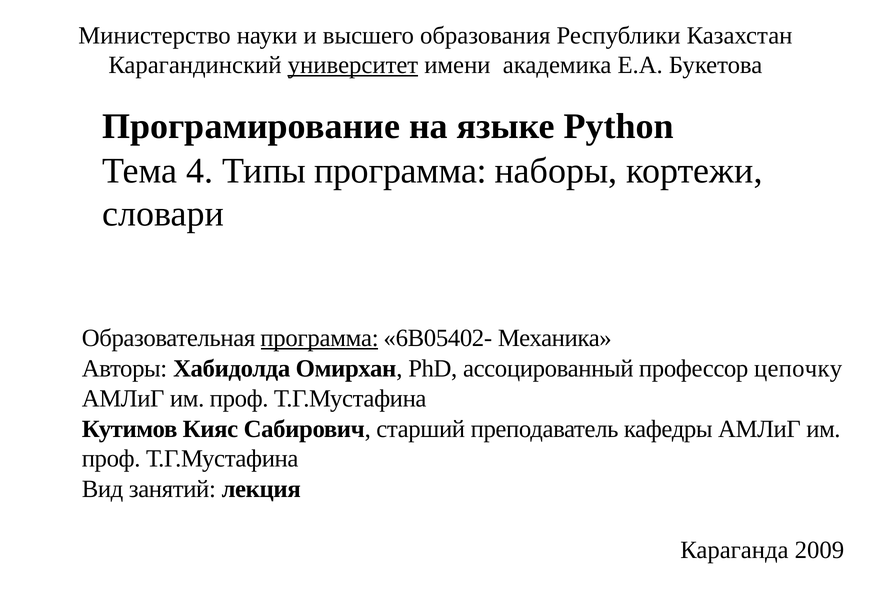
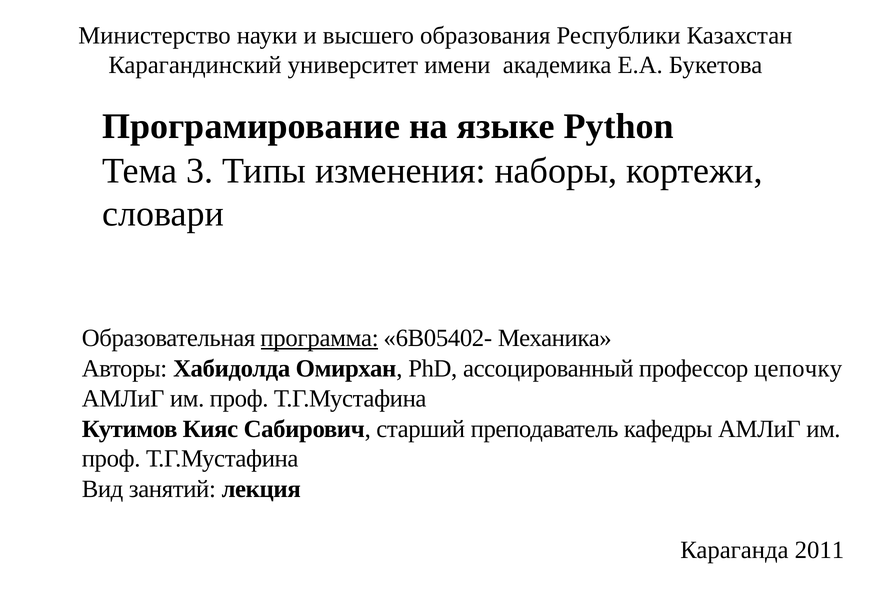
университет underline: present -> none
4: 4 -> 3
Типы программа: программа -> изменения
2009: 2009 -> 2011
